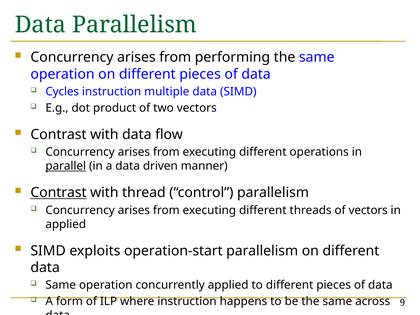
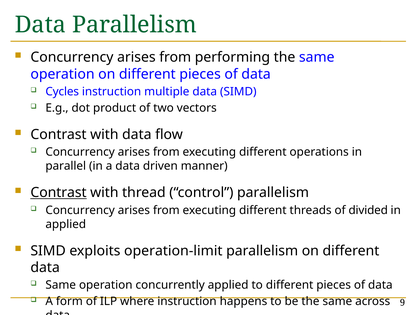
parallel underline: present -> none
of vectors: vectors -> divided
operation-start: operation-start -> operation-limit
